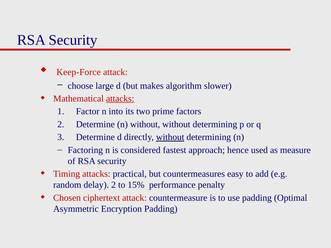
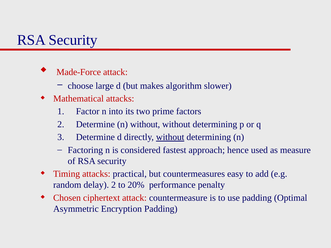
Keep-Force: Keep-Force -> Made-Force
attacks at (120, 99) underline: present -> none
15%: 15% -> 20%
